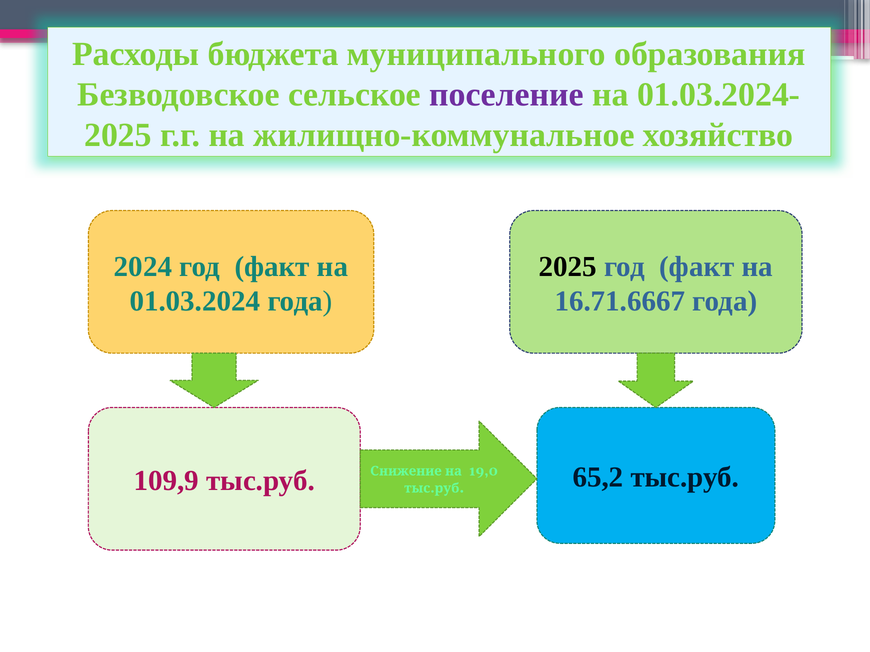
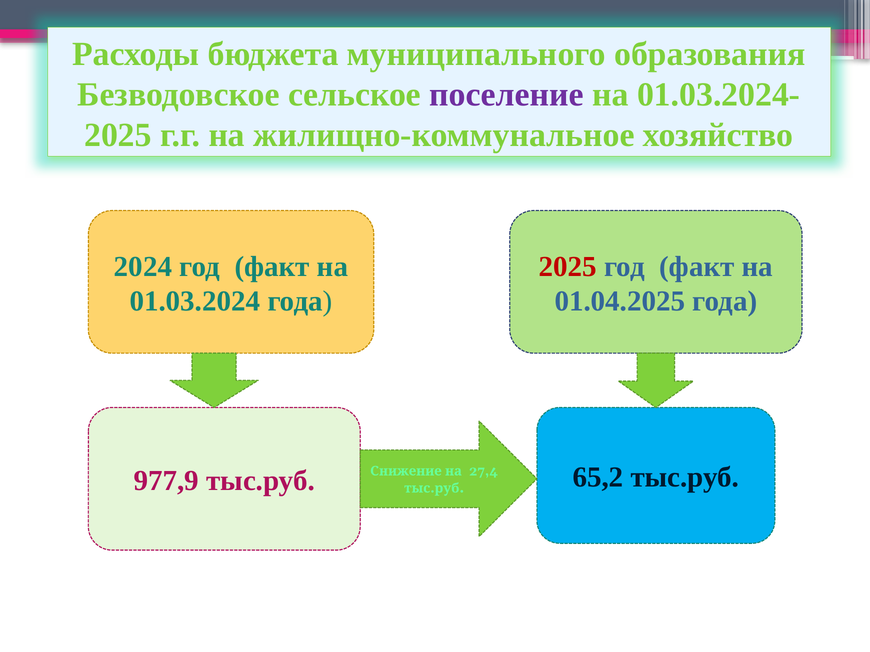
2025 at (568, 267) colour: black -> red
16.71.6667: 16.71.6667 -> 01.04.2025
19,0: 19,0 -> 27,4
109,9: 109,9 -> 977,9
